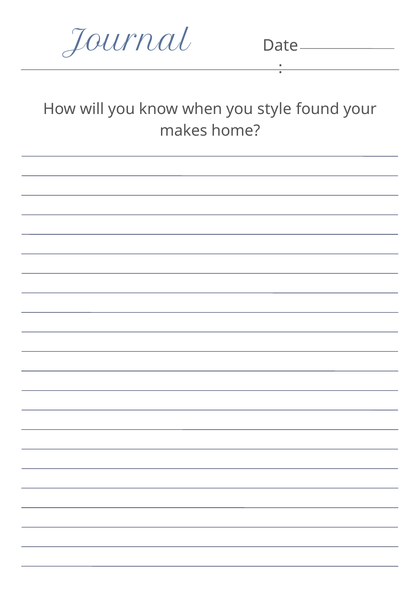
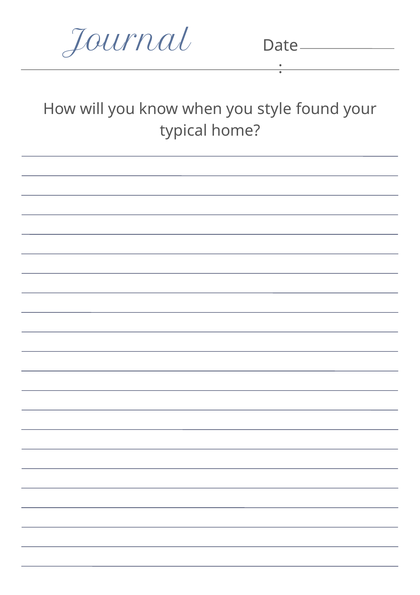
makes: makes -> typical
